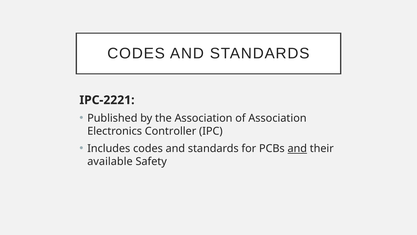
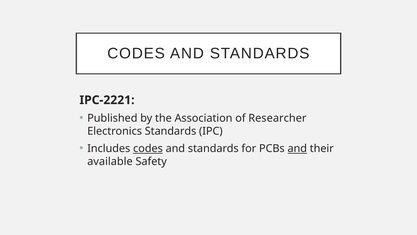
of Association: Association -> Researcher
Electronics Controller: Controller -> Standards
codes at (148, 148) underline: none -> present
